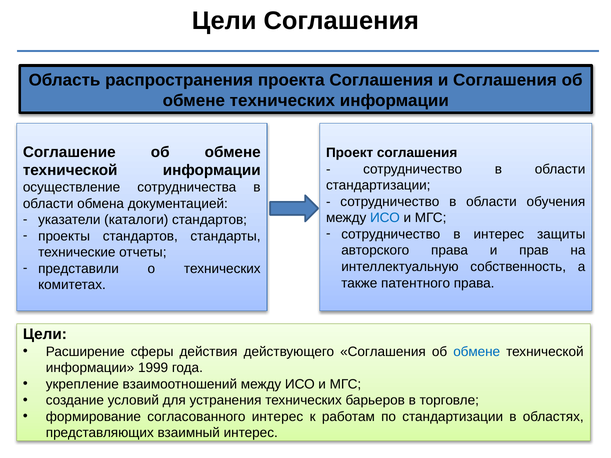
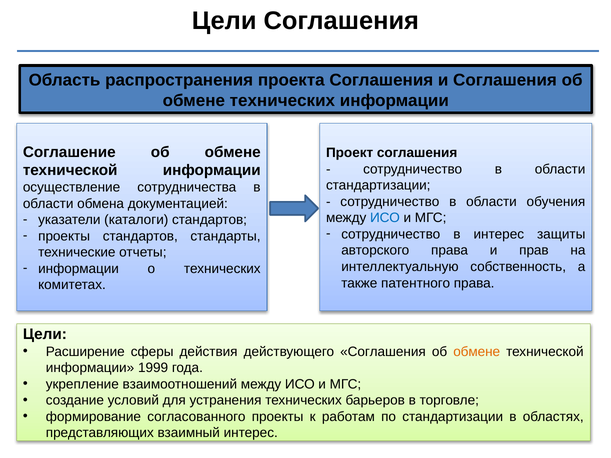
представили at (79, 269): представили -> информации
обмене at (477, 352) colour: blue -> orange
согласованного интерес: интерес -> проекты
